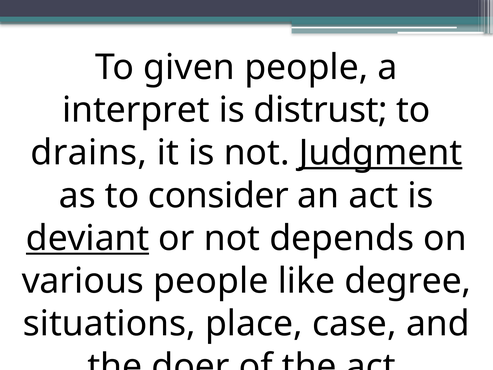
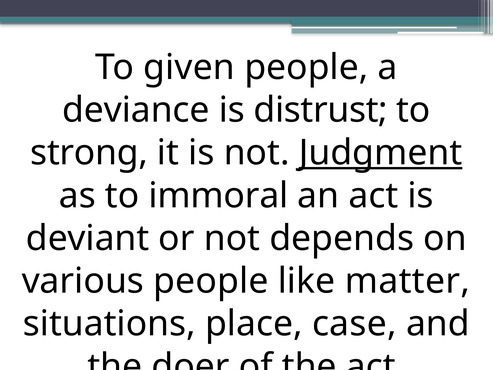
interpret: interpret -> deviance
drains: drains -> strong
consider: consider -> immoral
deviant underline: present -> none
degree: degree -> matter
